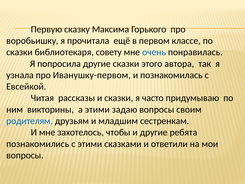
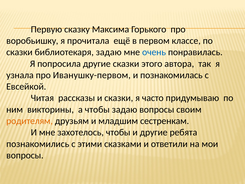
библиотекаря совету: совету -> задаю
а этими: этими -> чтобы
родителям colour: blue -> orange
